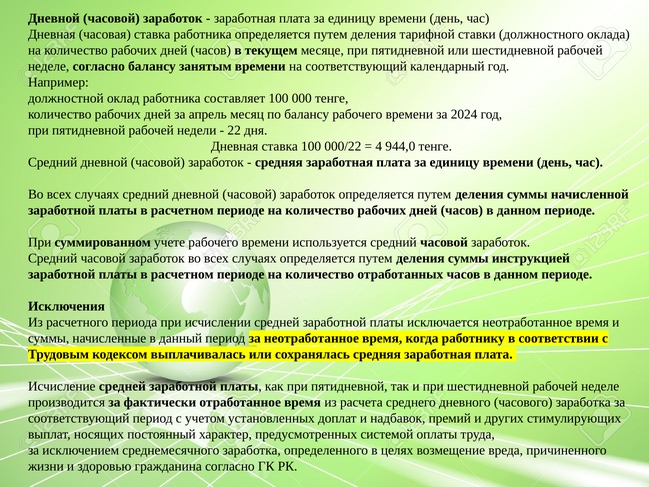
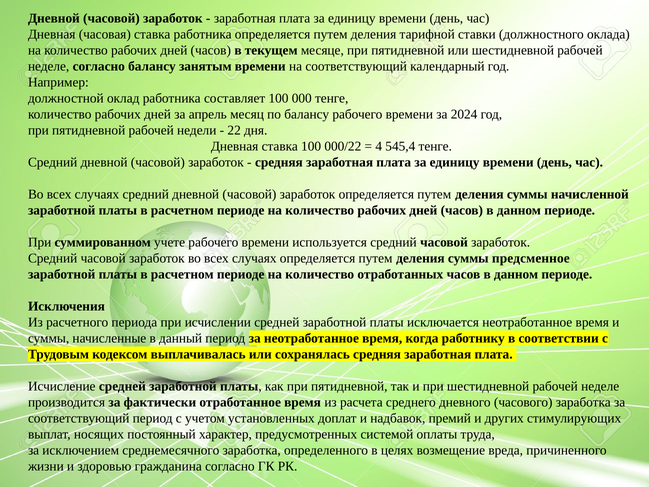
944,0: 944,0 -> 545,4
инструкцией: инструкцией -> предсменное
